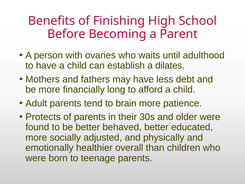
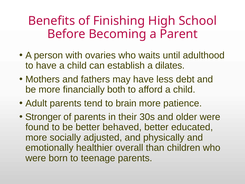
long: long -> both
Protects: Protects -> Stronger
